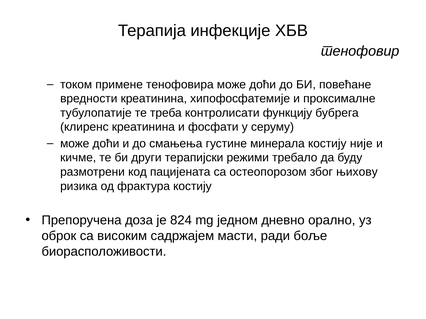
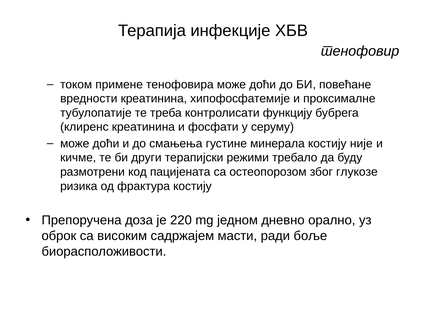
њихову: њихову -> глукозе
824: 824 -> 220
